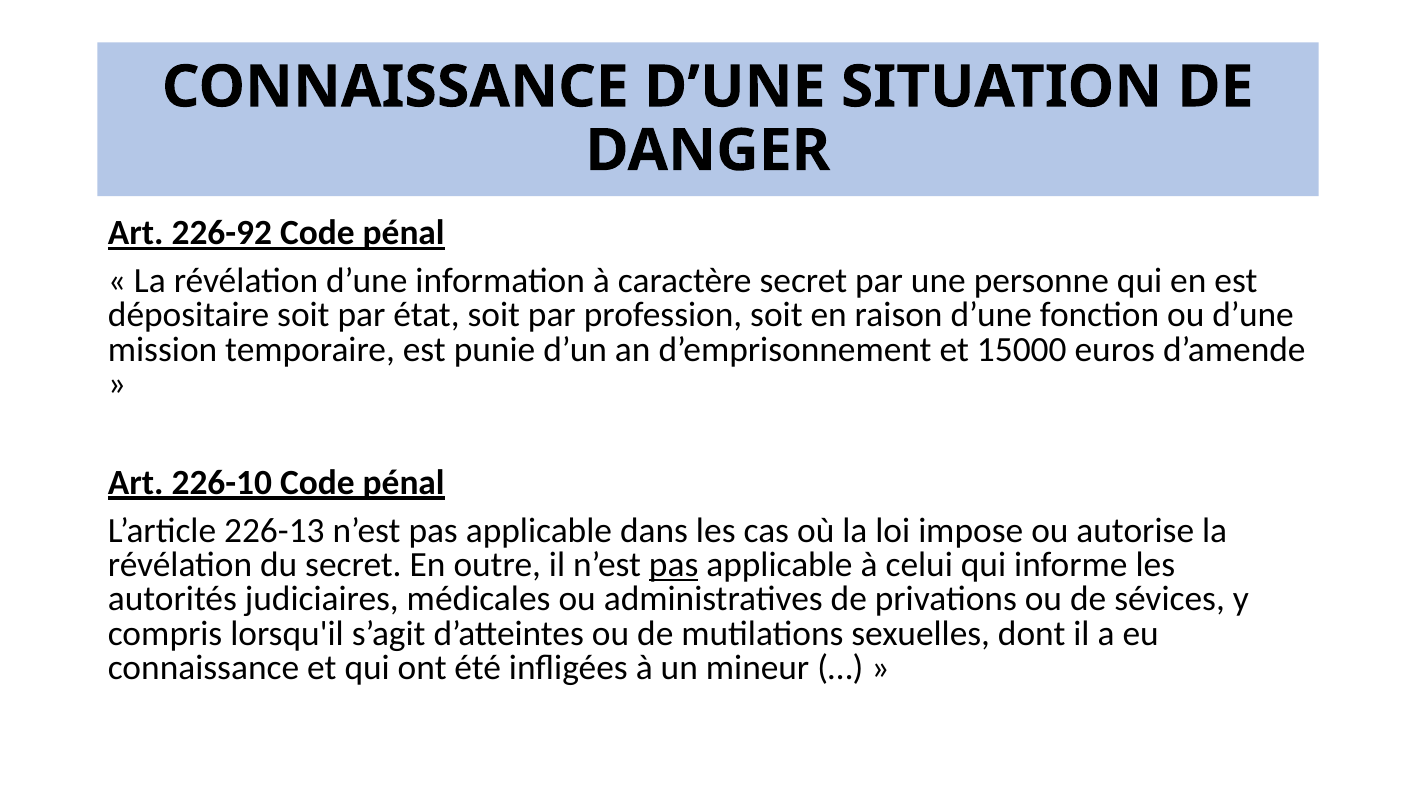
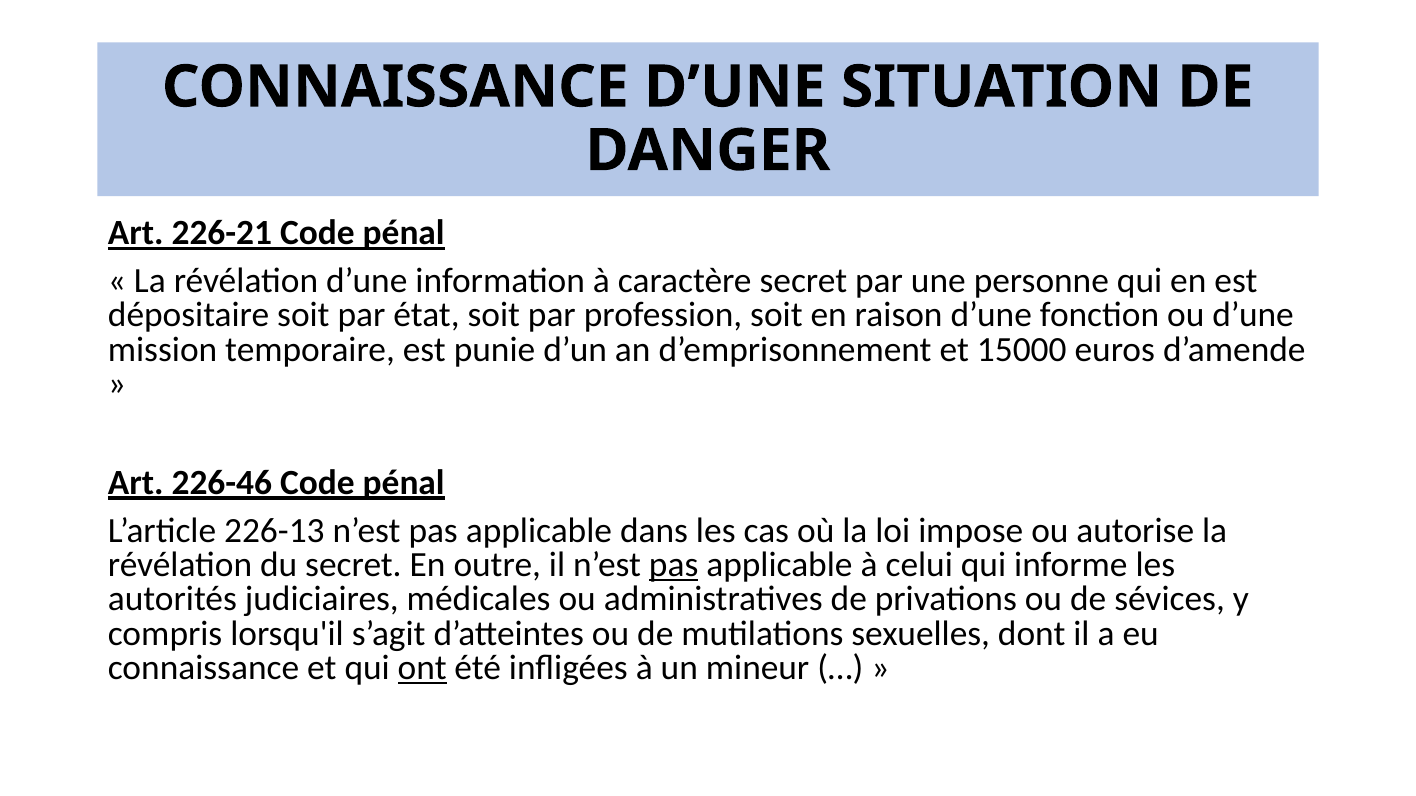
226-92: 226-92 -> 226-21
226-10: 226-10 -> 226-46
ont underline: none -> present
